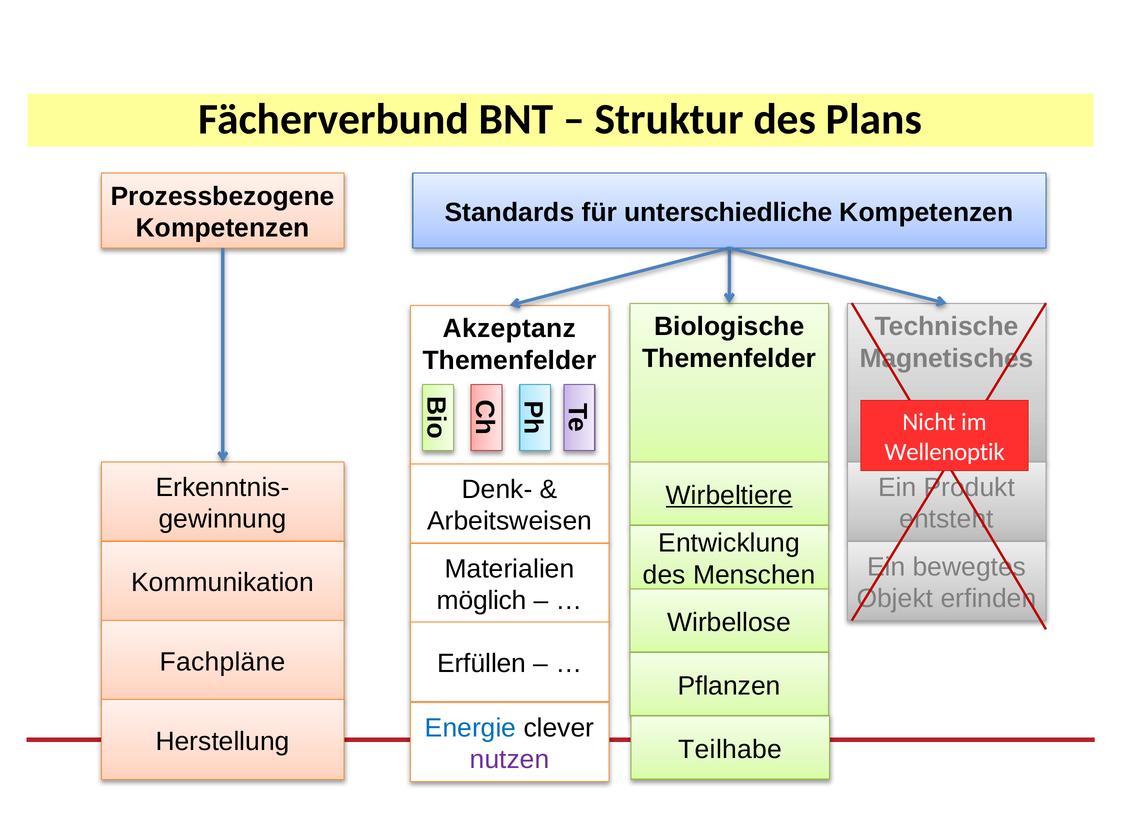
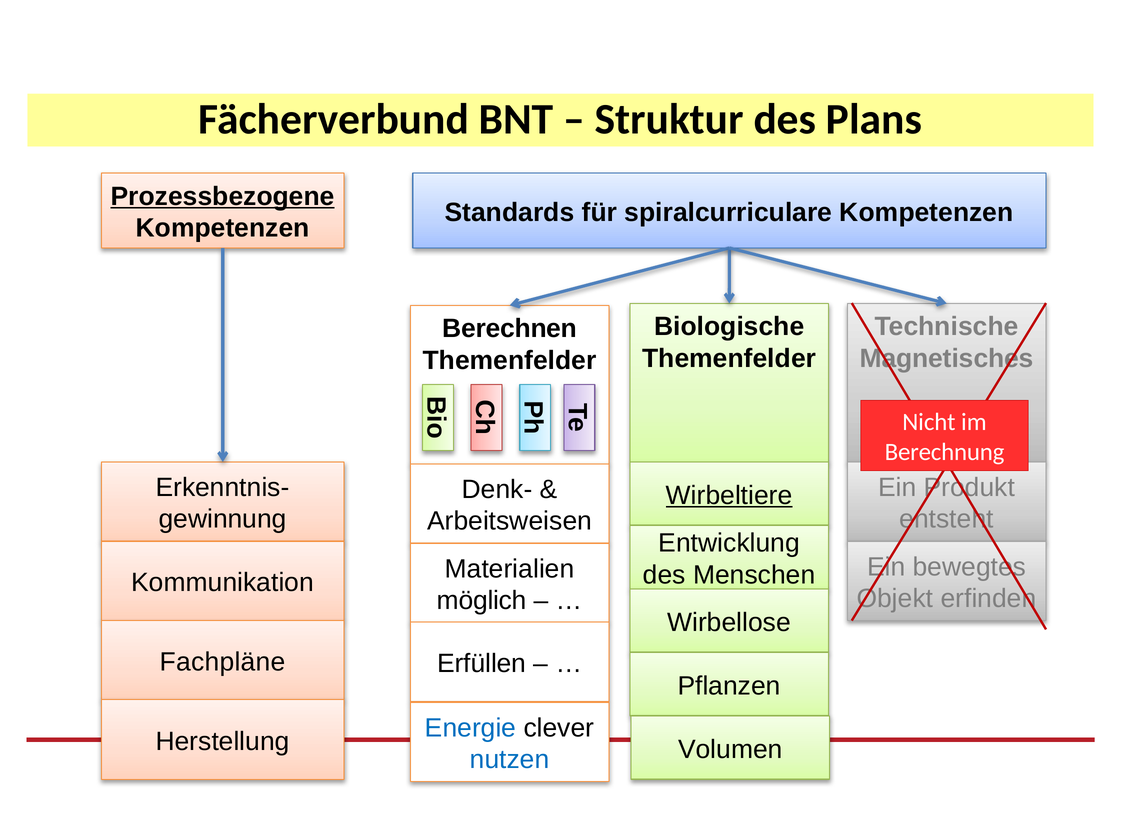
Prozessbezogene underline: none -> present
unterschiedliche: unterschiedliche -> spiralcurriculare
Akzeptanz: Akzeptanz -> Berechnen
Wellenoptik: Wellenoptik -> Berechnung
Teilhabe: Teilhabe -> Volumen
nutzen colour: purple -> blue
